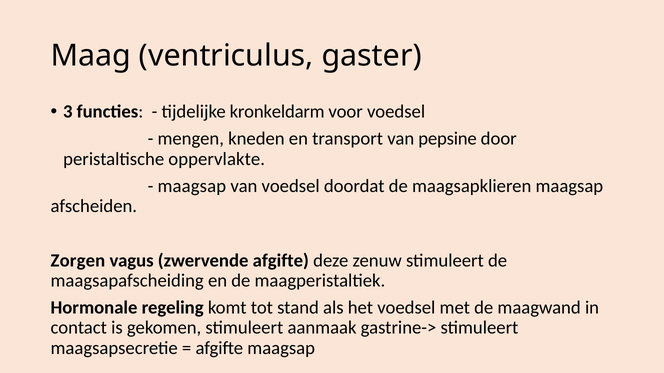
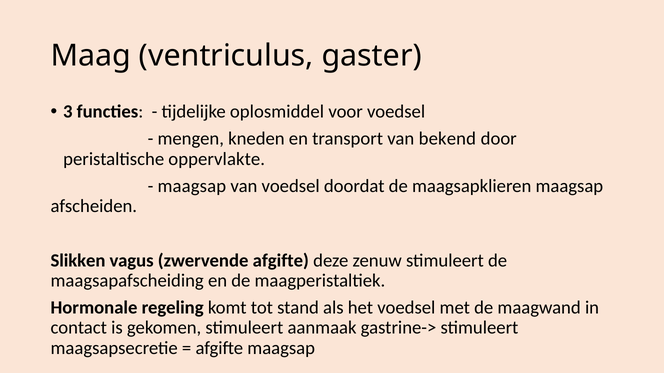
kronkeldarm: kronkeldarm -> oplosmiddel
pepsine: pepsine -> bekend
Zorgen: Zorgen -> Slikken
